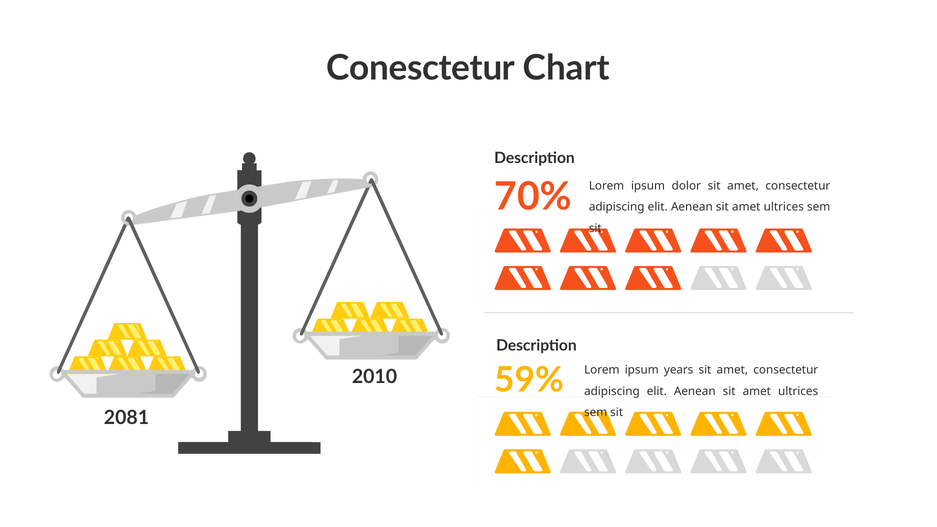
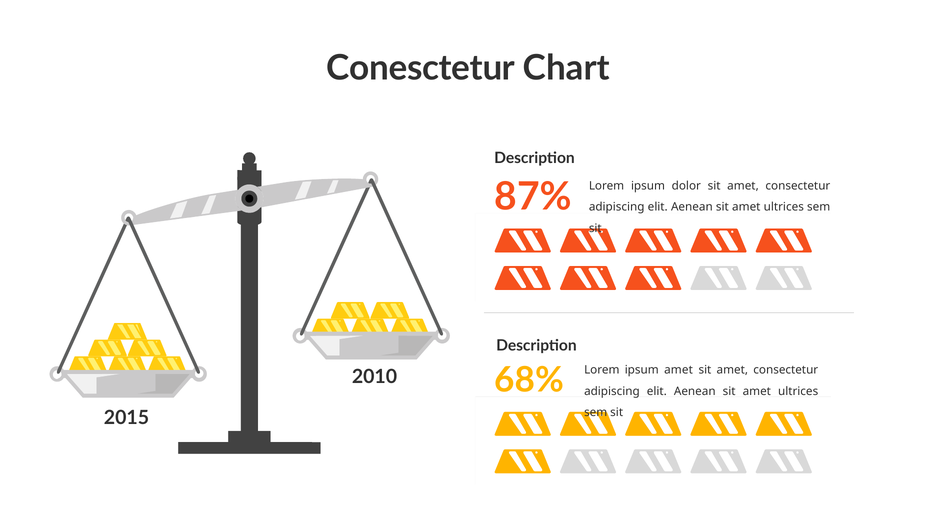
70%: 70% -> 87%
59%: 59% -> 68%
ipsum years: years -> amet
2081: 2081 -> 2015
